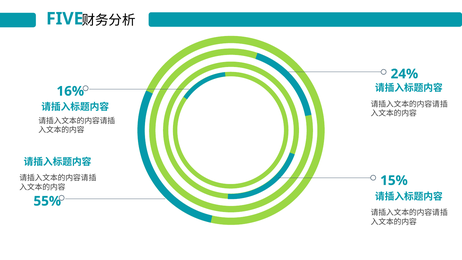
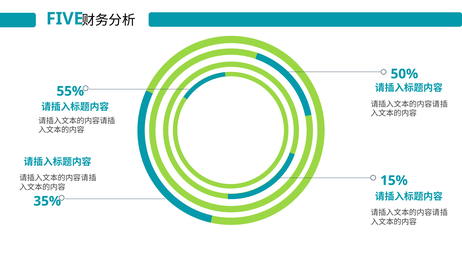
24%: 24% -> 50%
16%: 16% -> 55%
55%: 55% -> 35%
